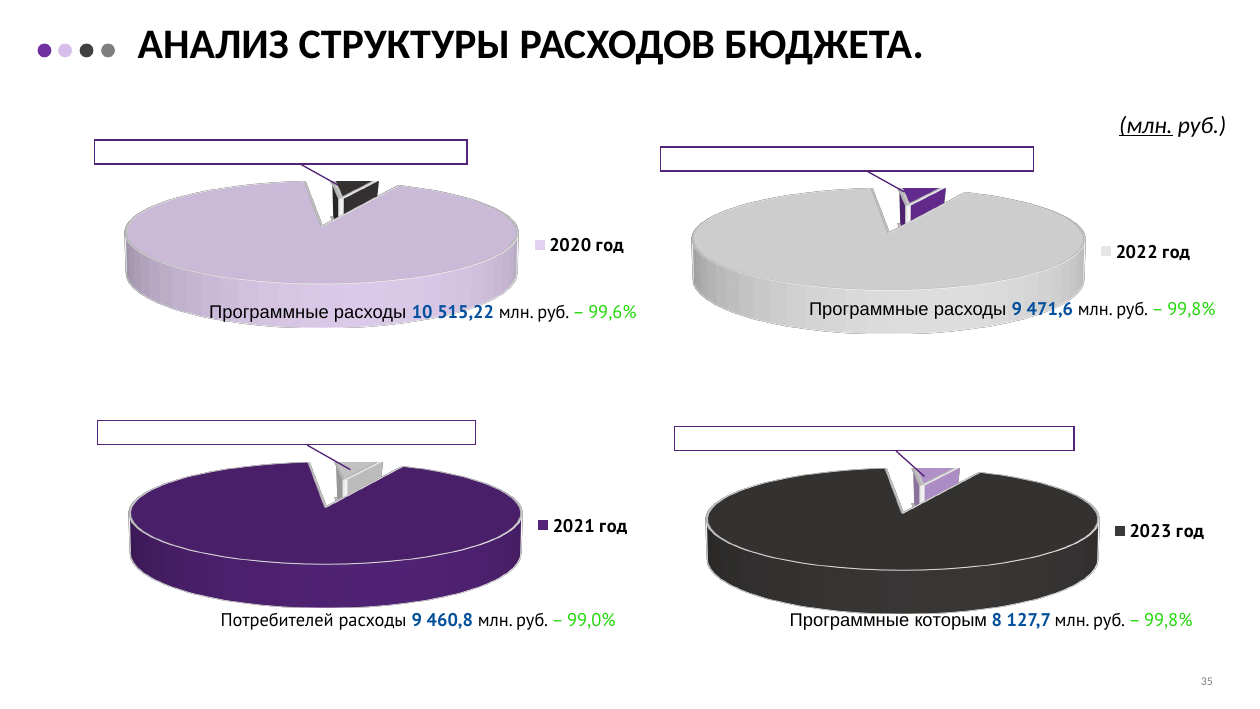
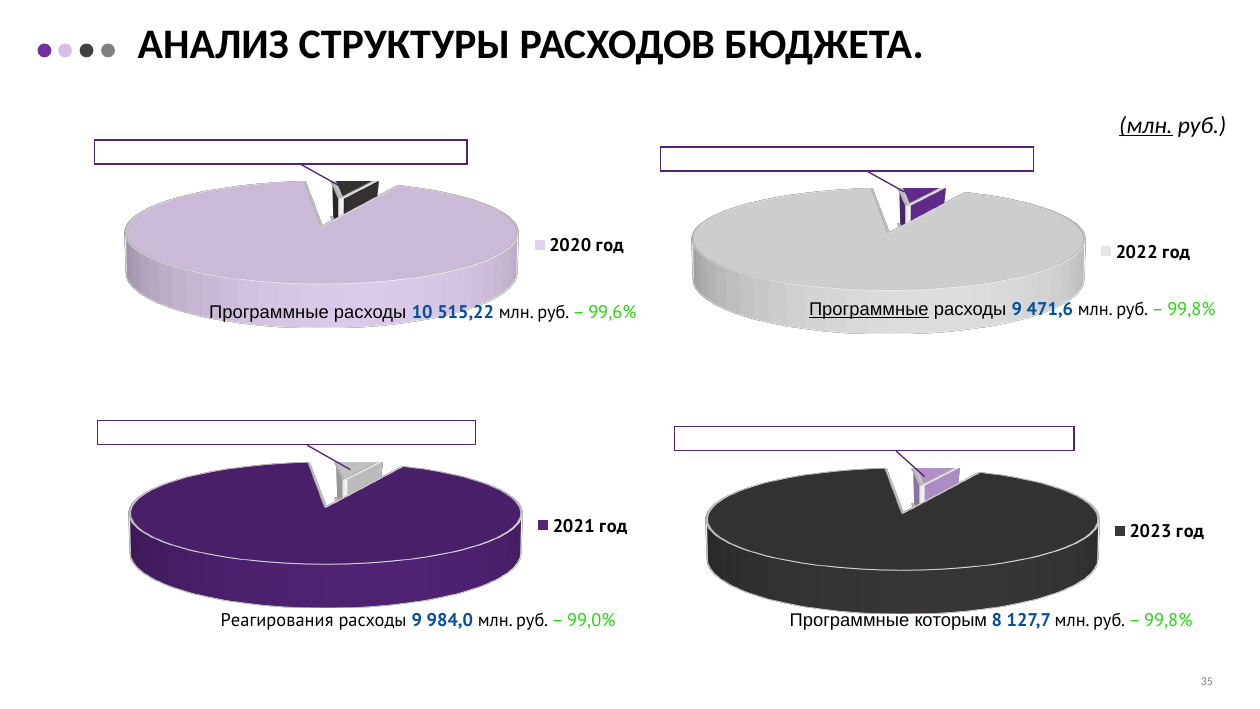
Программные at (869, 309) underline: none -> present
Потребителей: Потребителей -> Реагирования
460,8: 460,8 -> 984,0
